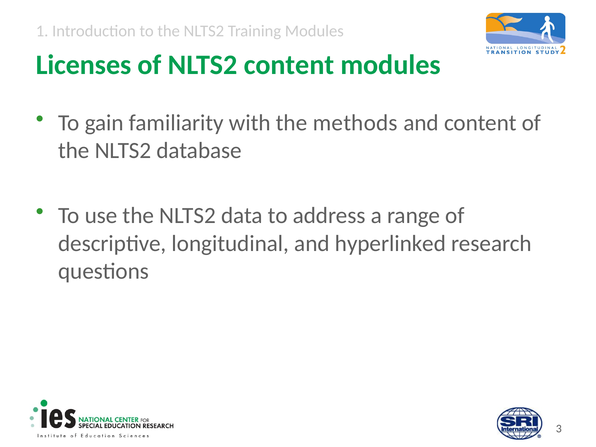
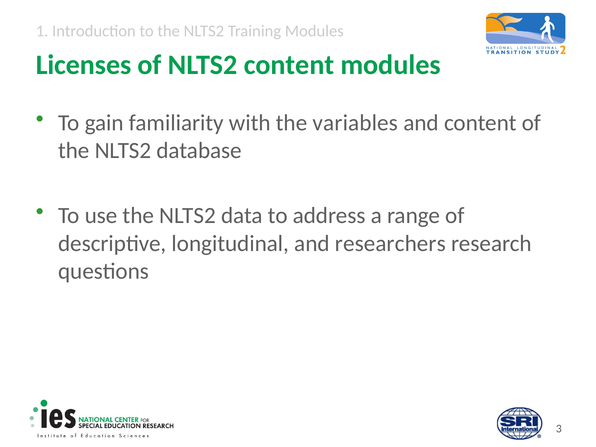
methods: methods -> variables
hyperlinked: hyperlinked -> researchers
